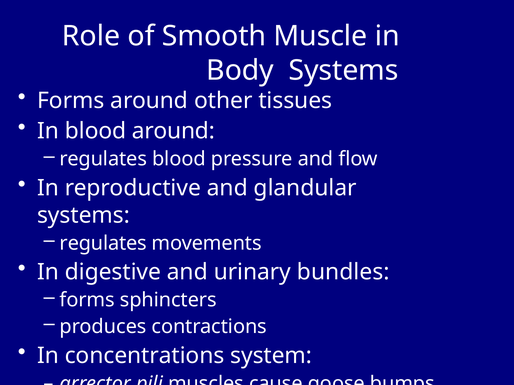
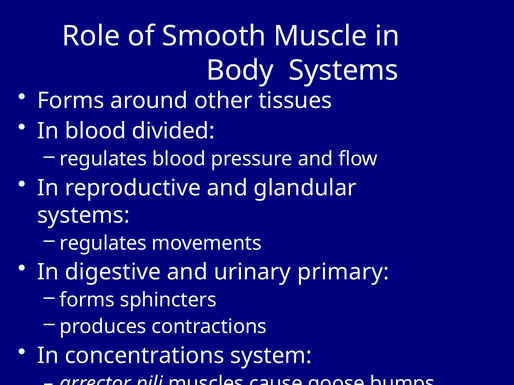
blood around: around -> divided
bundles: bundles -> primary
